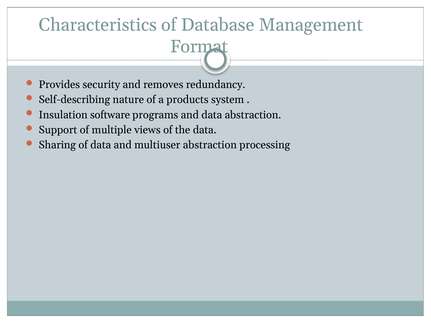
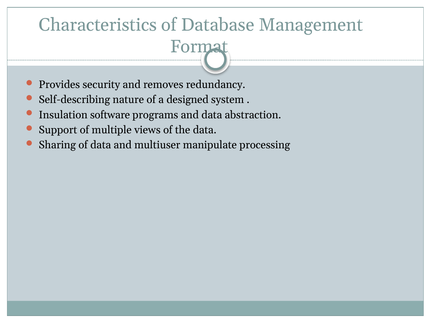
products: products -> designed
multiuser abstraction: abstraction -> manipulate
